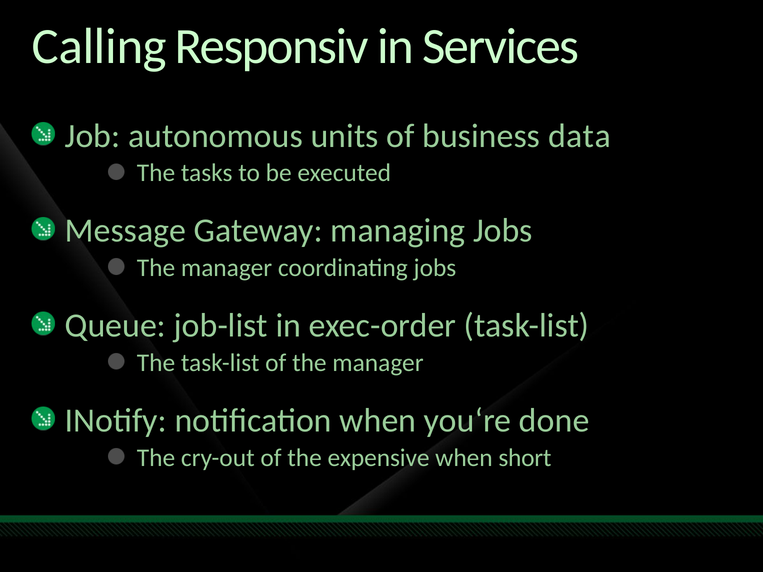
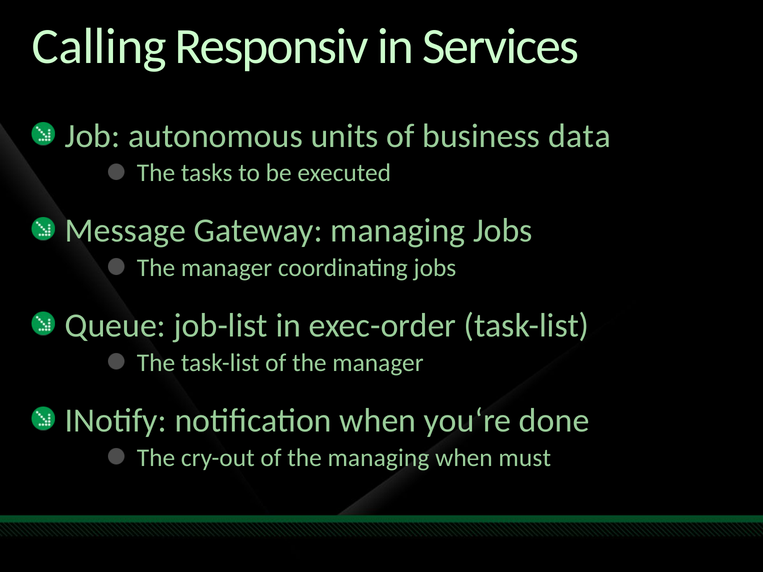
the expensive: expensive -> managing
short: short -> must
